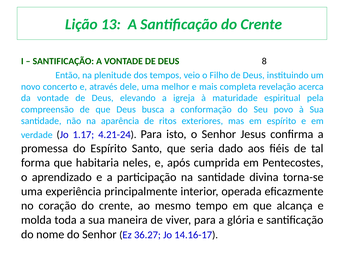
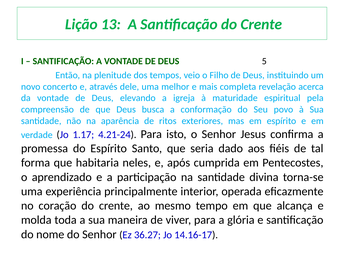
8: 8 -> 5
